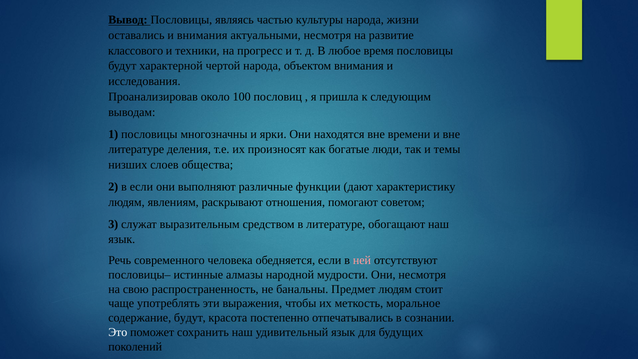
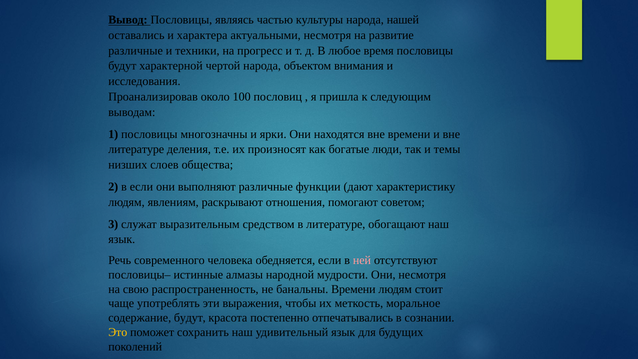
жизни: жизни -> нашей
и внимания: внимания -> характера
классового at (136, 51): классового -> различные
банальны Предмет: Предмет -> Времени
Это colour: white -> yellow
